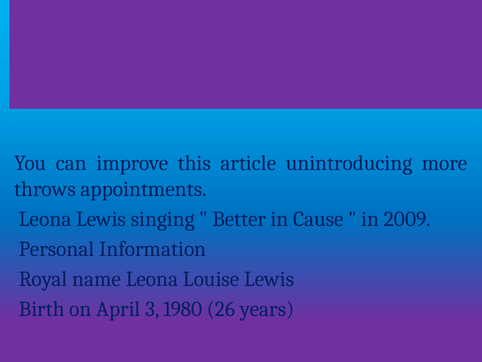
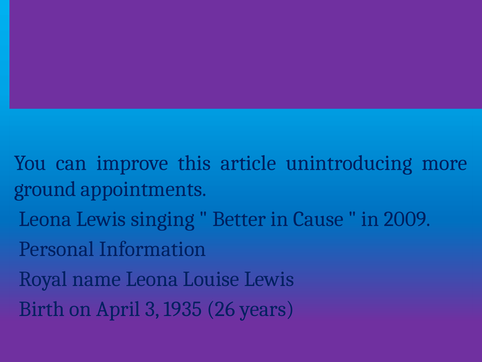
throws: throws -> ground
1980: 1980 -> 1935
